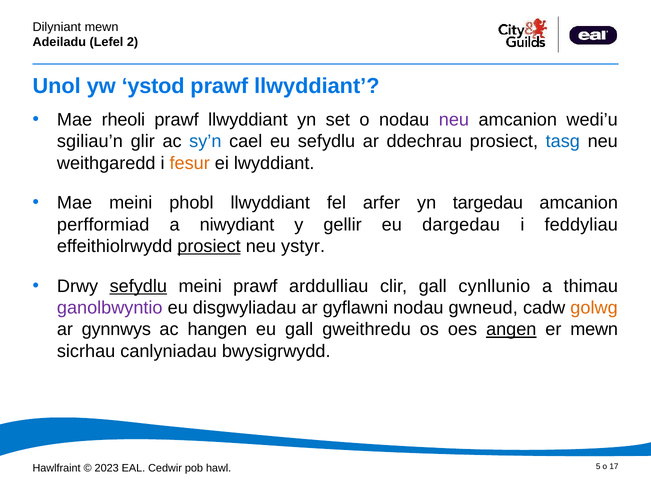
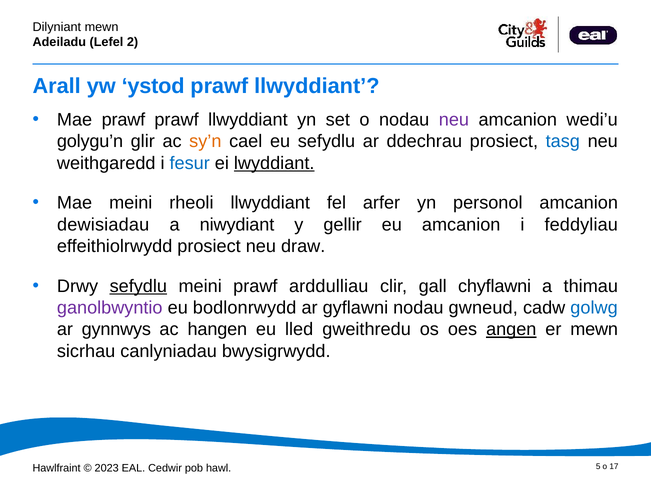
Unol: Unol -> Arall
Mae rheoli: rheoli -> prawf
sgiliau’n: sgiliau’n -> golygu’n
sy’n colour: blue -> orange
fesur colour: orange -> blue
lwyddiant underline: none -> present
phobl: phobl -> rheoli
targedau: targedau -> personol
perfformiad: perfformiad -> dewisiadau
eu dargedau: dargedau -> amcanion
prosiect at (209, 246) underline: present -> none
ystyr: ystyr -> draw
cynllunio: cynllunio -> chyflawni
disgwyliadau: disgwyliadau -> bodlonrwydd
golwg colour: orange -> blue
eu gall: gall -> lled
